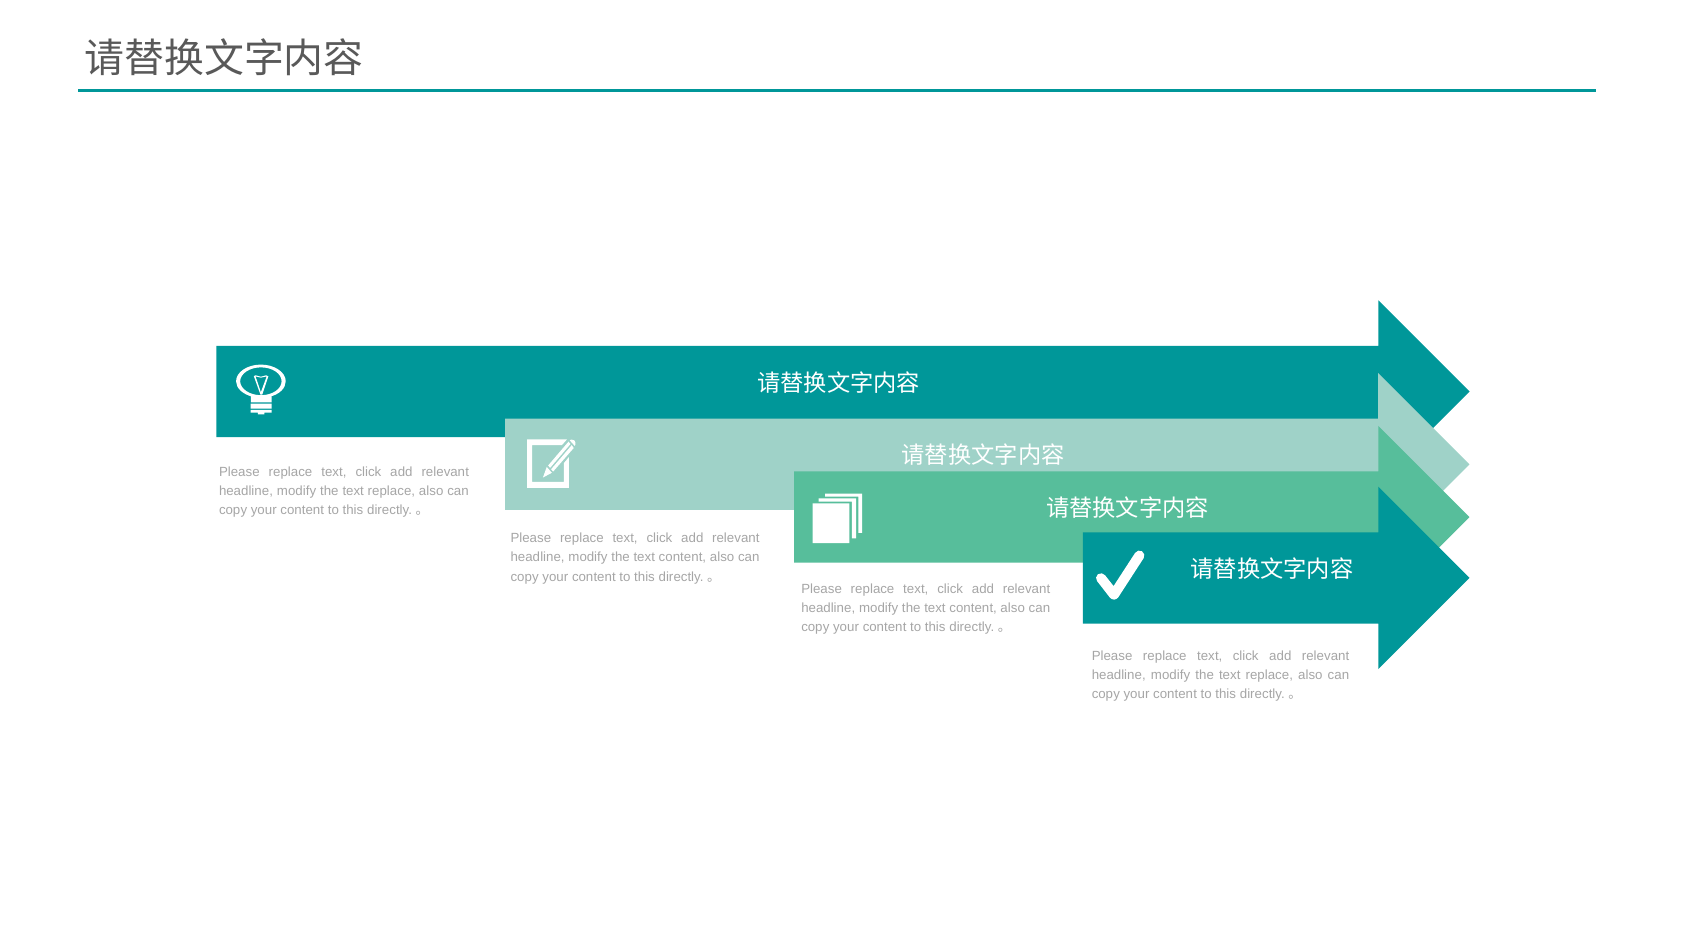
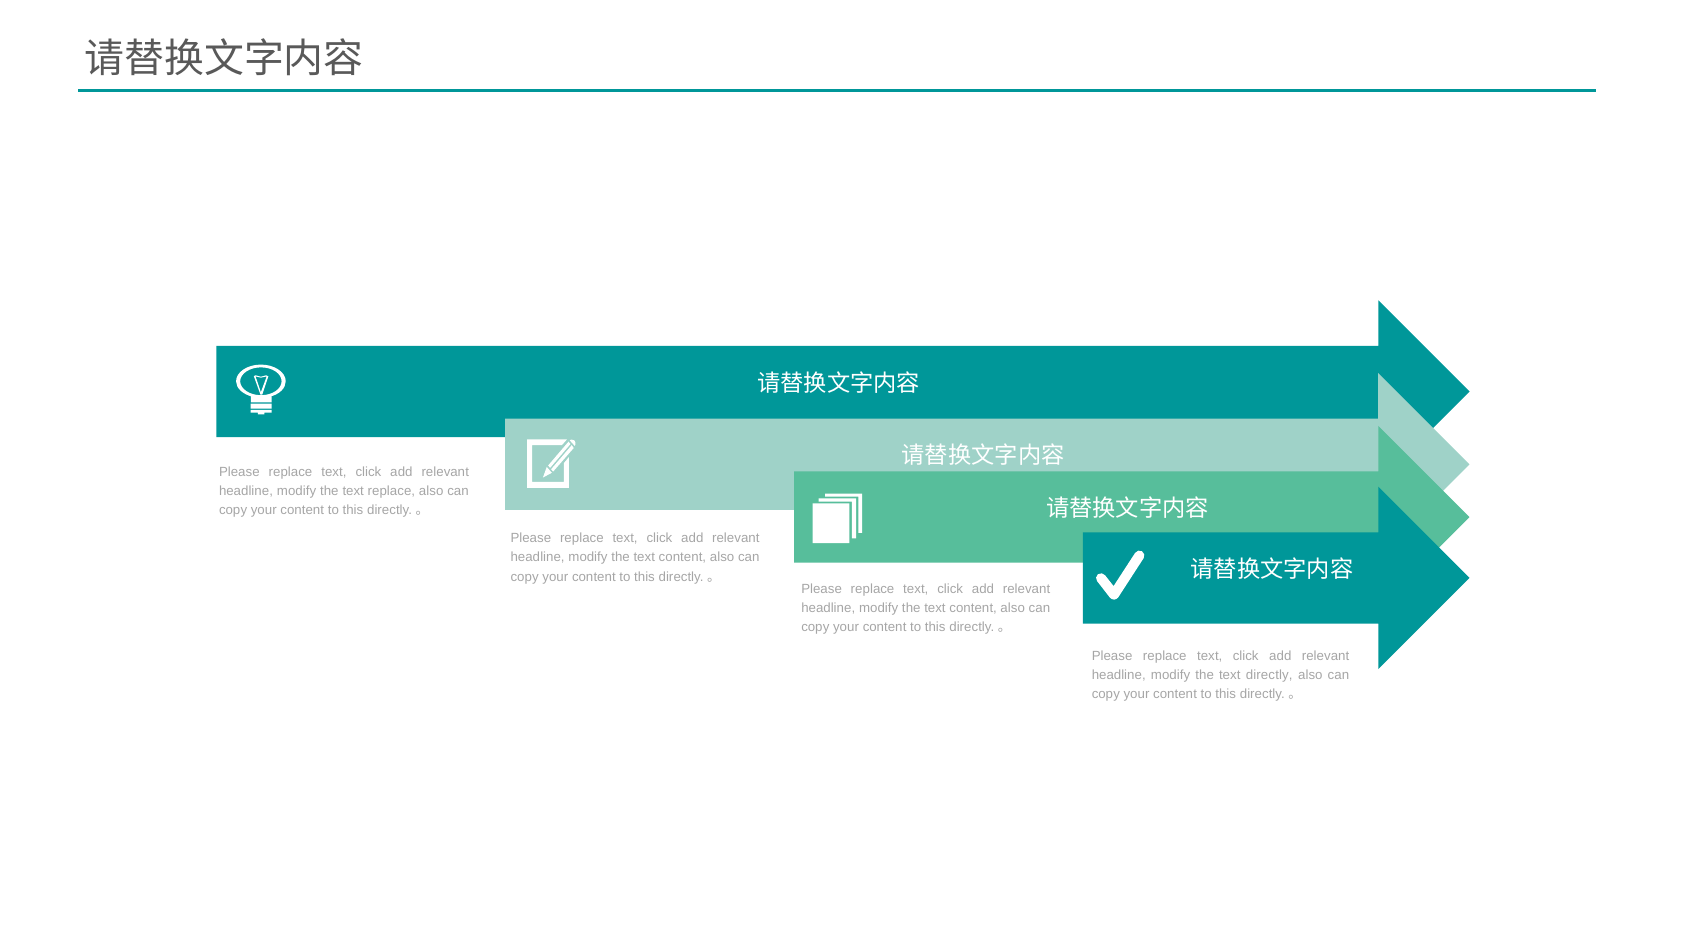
replace at (1269, 675): replace -> directly
